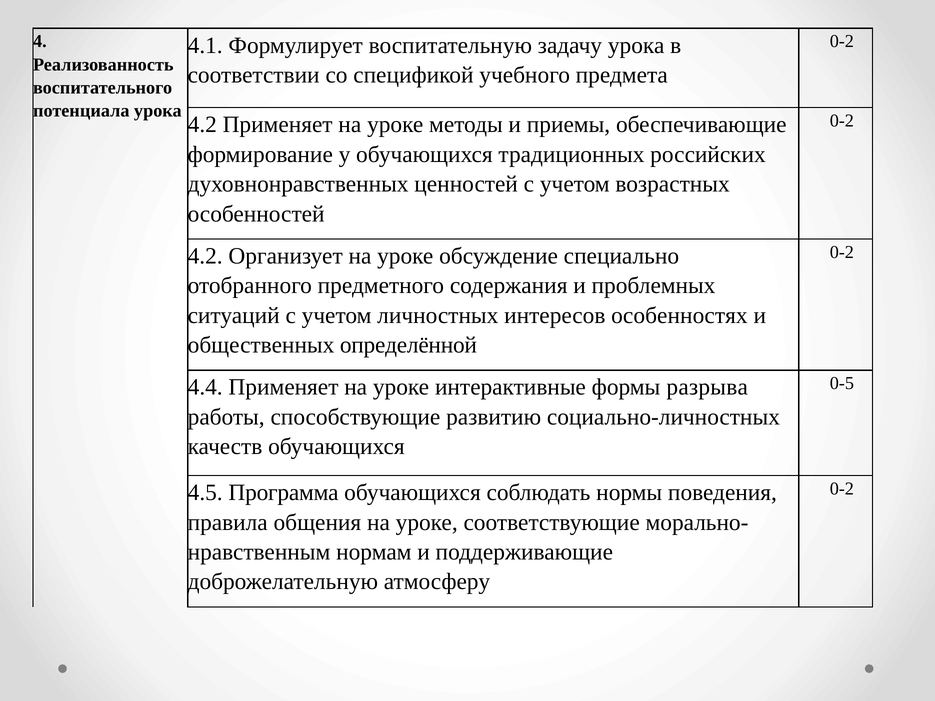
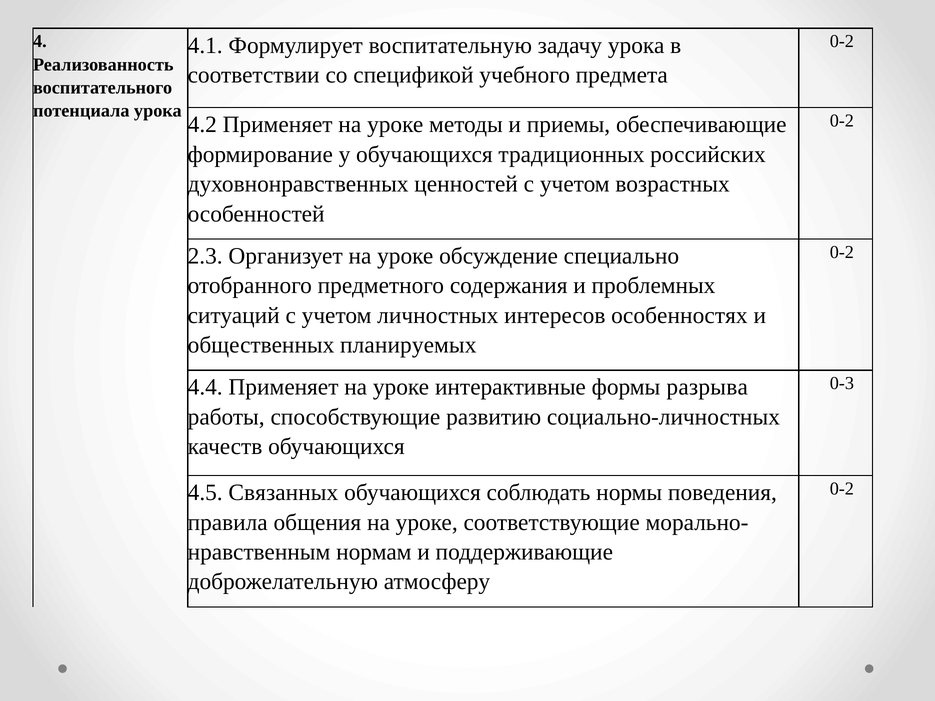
4.2 at (205, 256): 4.2 -> 2.3
определённой: определённой -> планируемых
0-5: 0-5 -> 0-3
Программа: Программа -> Связанных
